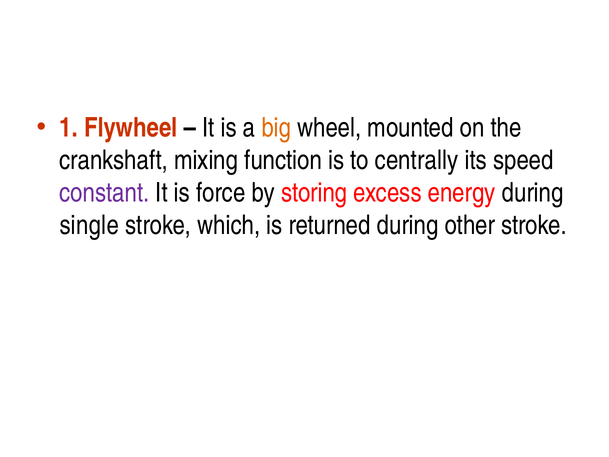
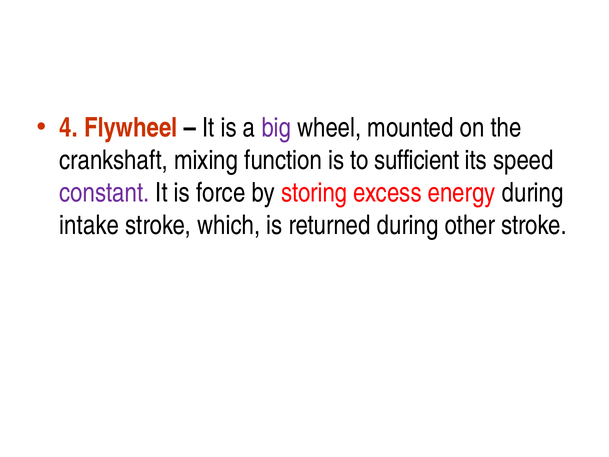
1: 1 -> 4
big colour: orange -> purple
centrally: centrally -> sufficient
single: single -> intake
